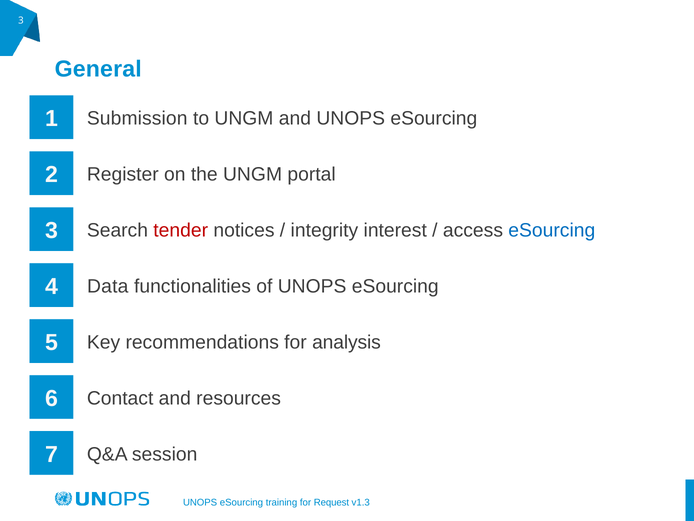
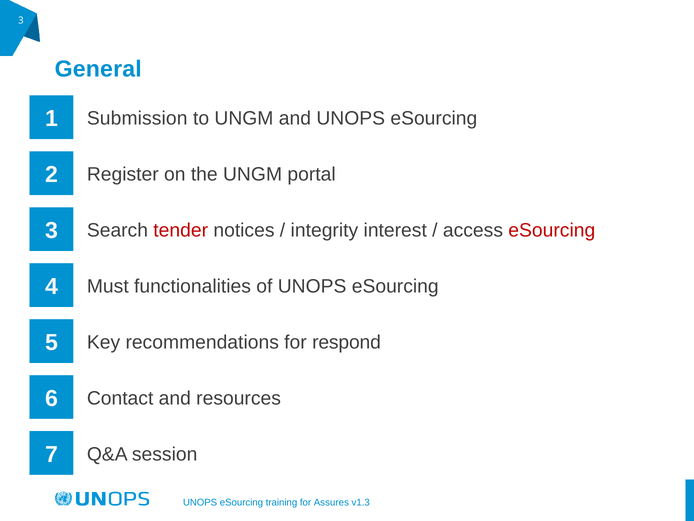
eSourcing at (552, 230) colour: blue -> red
Data: Data -> Must
analysis: analysis -> respond
Request: Request -> Assures
